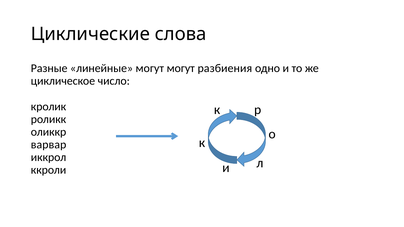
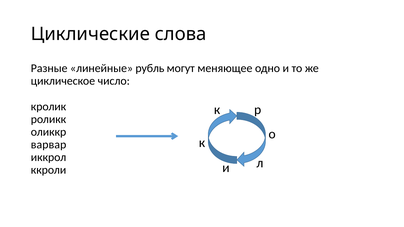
линейные могут: могут -> рубль
разбиения: разбиения -> меняющее
